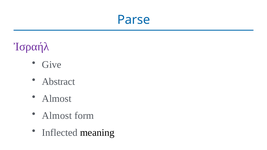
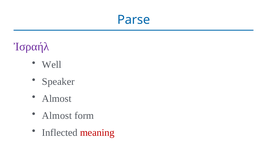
Give: Give -> Well
Abstract: Abstract -> Speaker
meaning colour: black -> red
